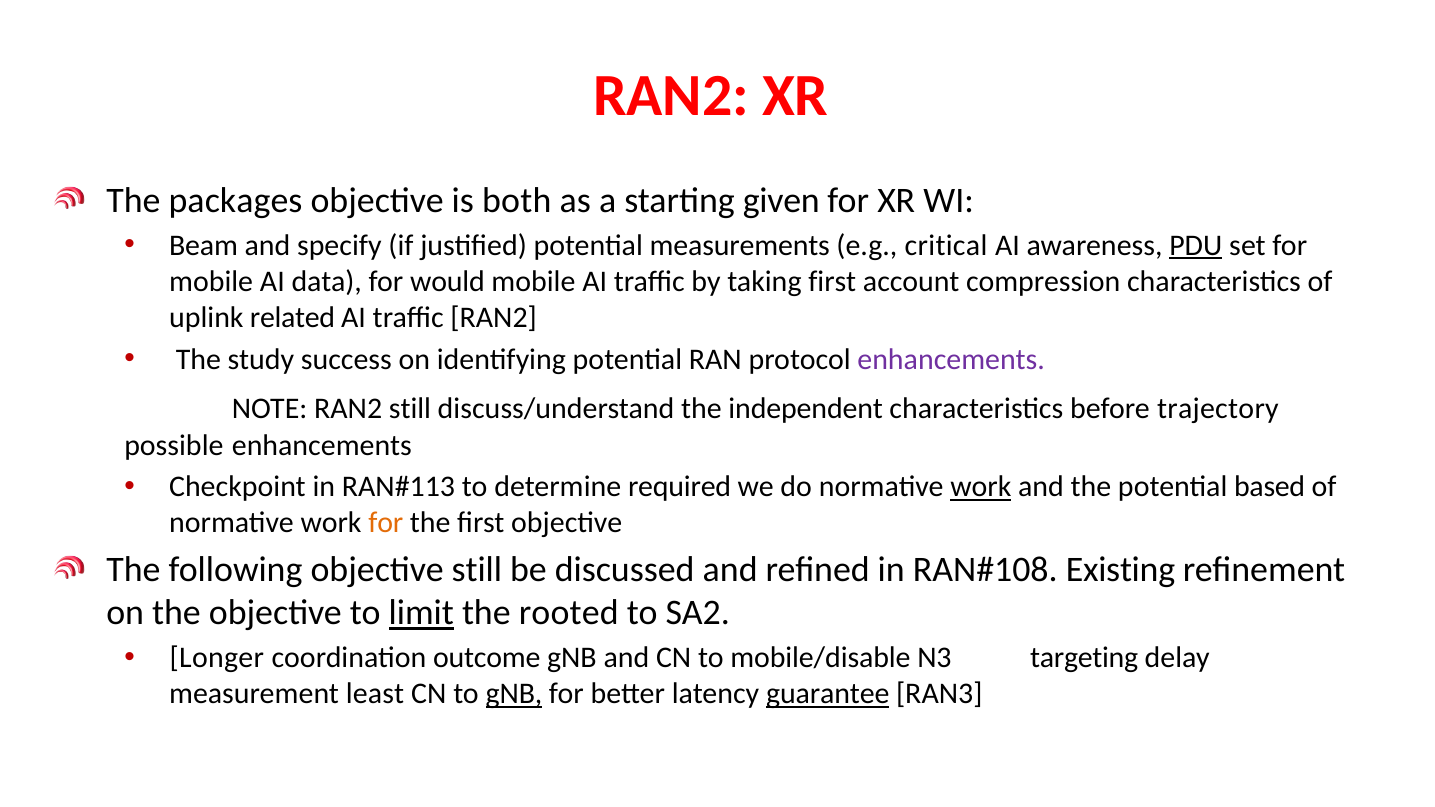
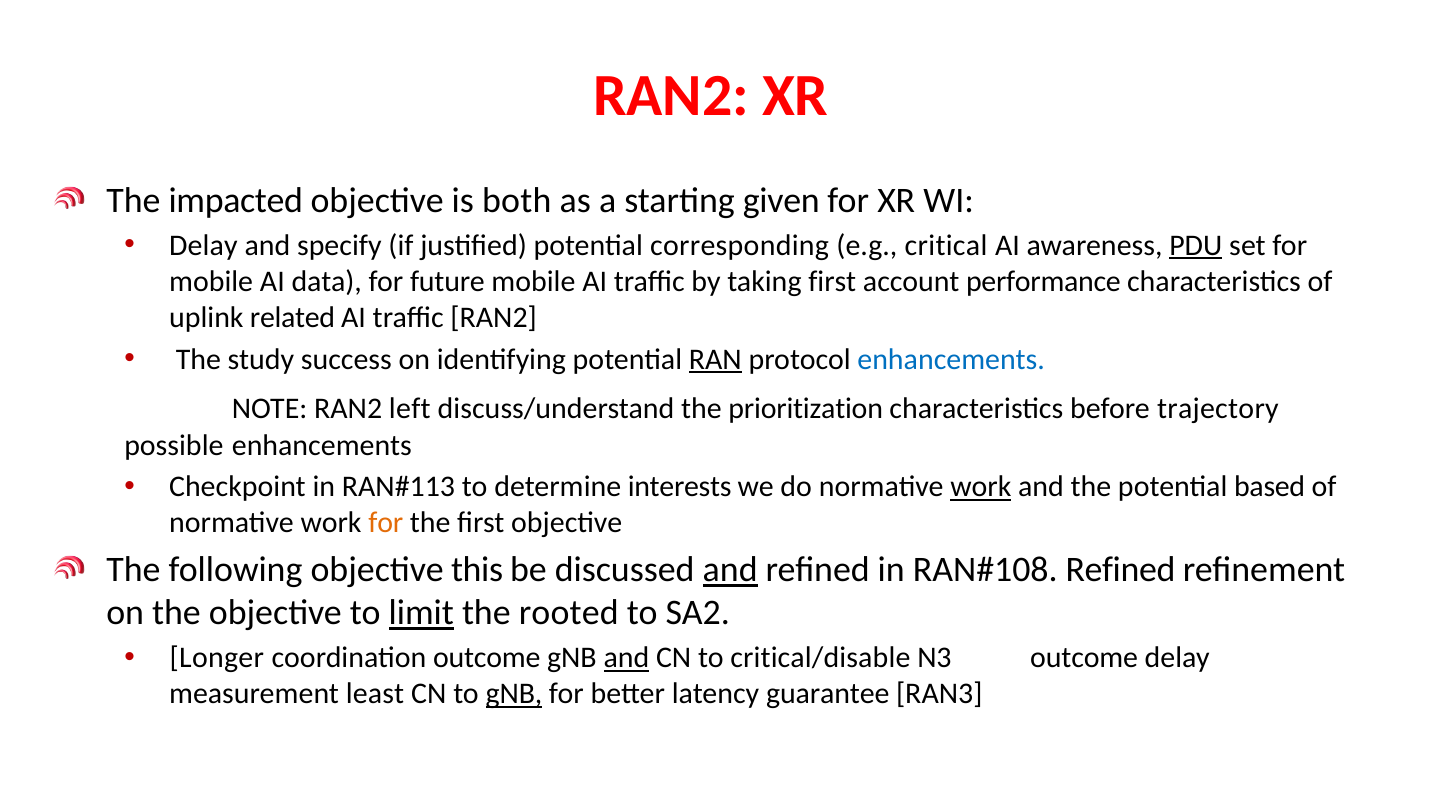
packages: packages -> impacted
Beam at (204, 246): Beam -> Delay
measurements: measurements -> corresponding
would: would -> future
compression: compression -> performance
RAN underline: none -> present
enhancements at (951, 359) colour: purple -> blue
RAN2 still: still -> left
independent: independent -> prioritization
required: required -> interests
objective still: still -> this
and at (730, 570) underline: none -> present
Existing at (1120, 570): Existing -> Refined
and at (626, 658) underline: none -> present
mobile/disable: mobile/disable -> critical/disable
N3 targeting: targeting -> outcome
guarantee underline: present -> none
